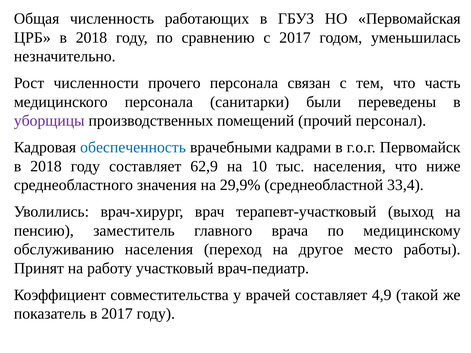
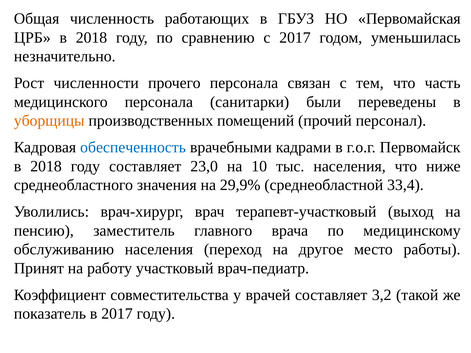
уборщицы colour: purple -> orange
62,9: 62,9 -> 23,0
4,9: 4,9 -> 3,2
